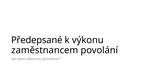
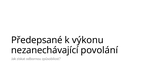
zaměstnancem: zaměstnancem -> nezanechávající
